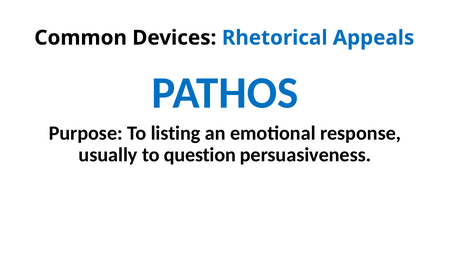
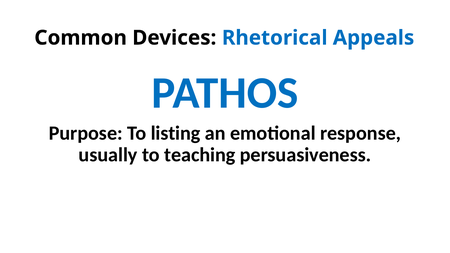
question: question -> teaching
